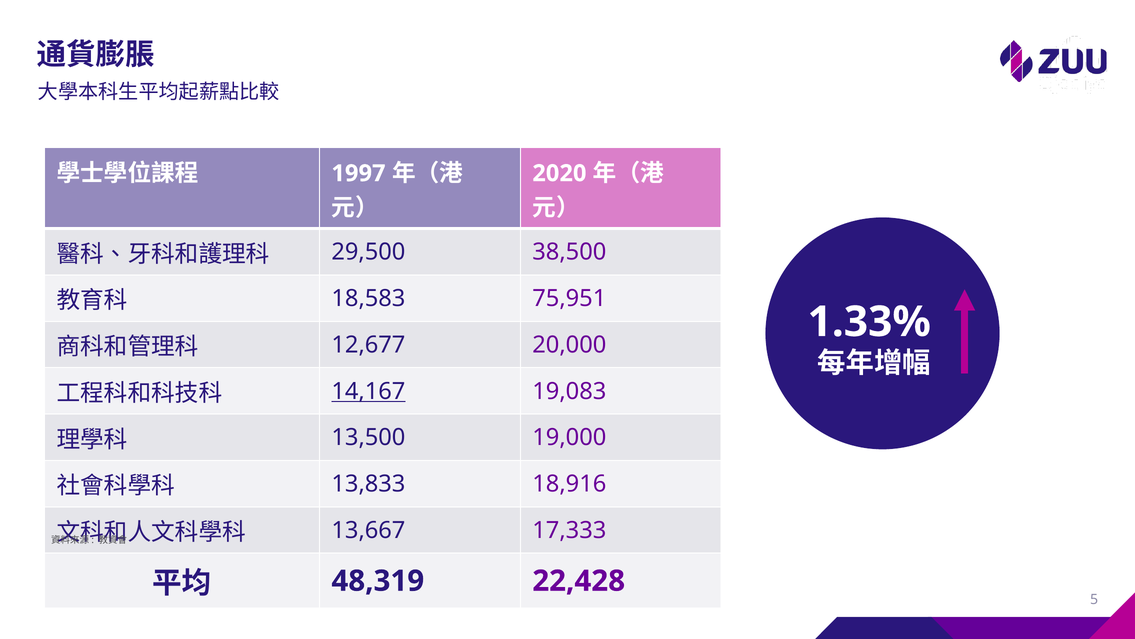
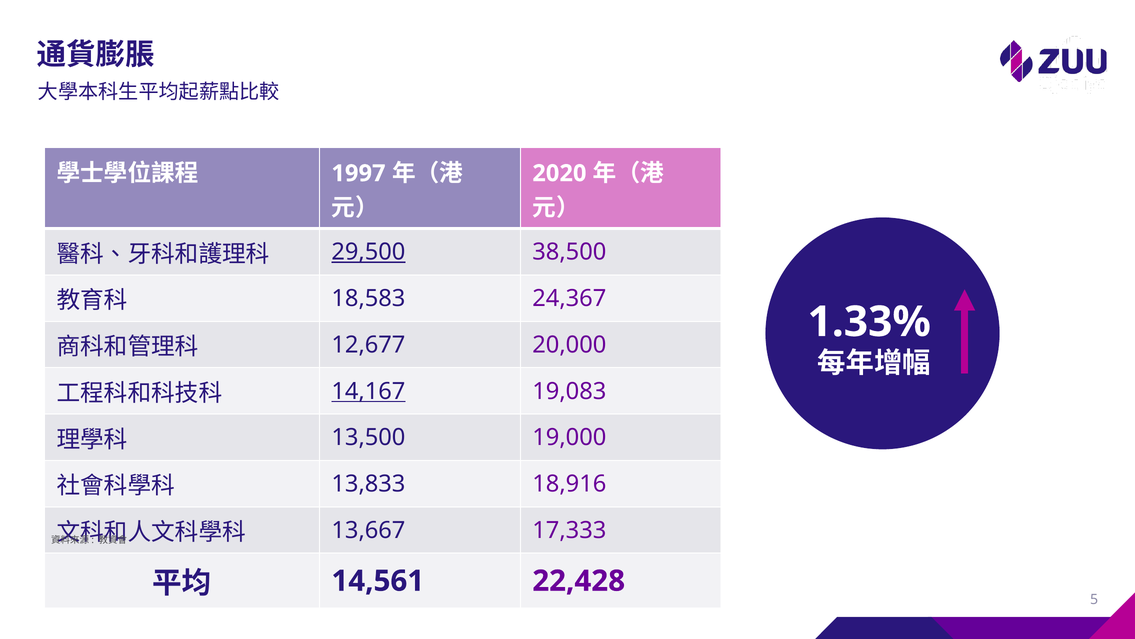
29,500 underline: none -> present
75,951: 75,951 -> 24,367
48,319: 48,319 -> 14,561
